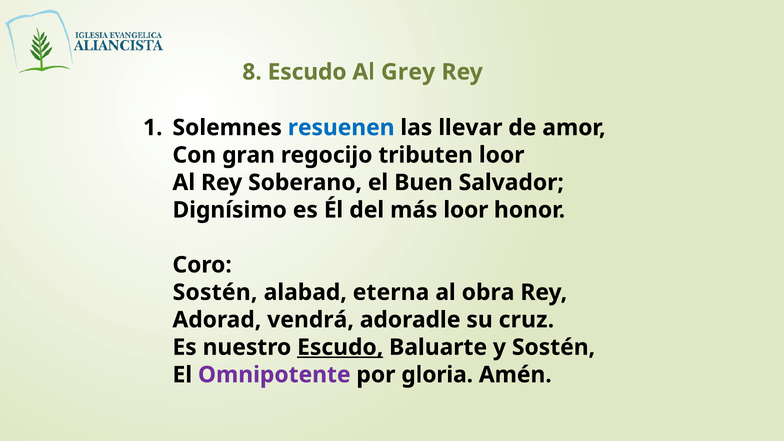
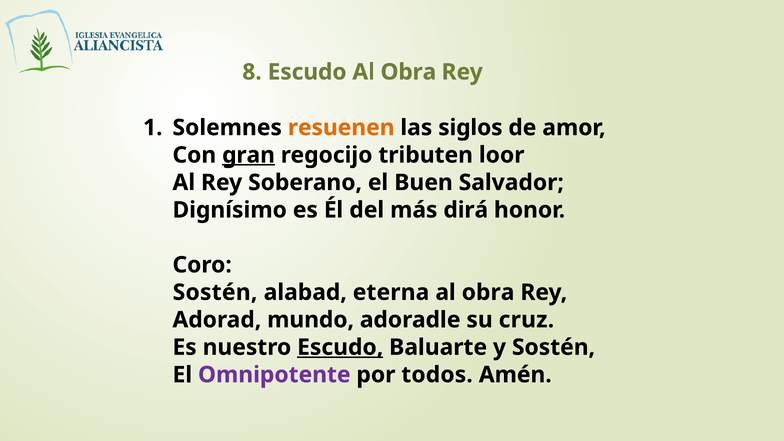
Grey at (408, 72): Grey -> Obra
resuenen colour: blue -> orange
llevar: llevar -> siglos
gran underline: none -> present
más loor: loor -> dirá
vendrá: vendrá -> mundo
gloria: gloria -> todos
